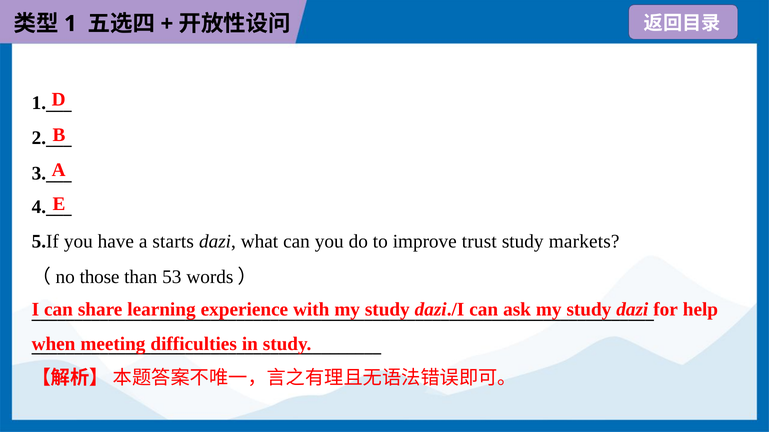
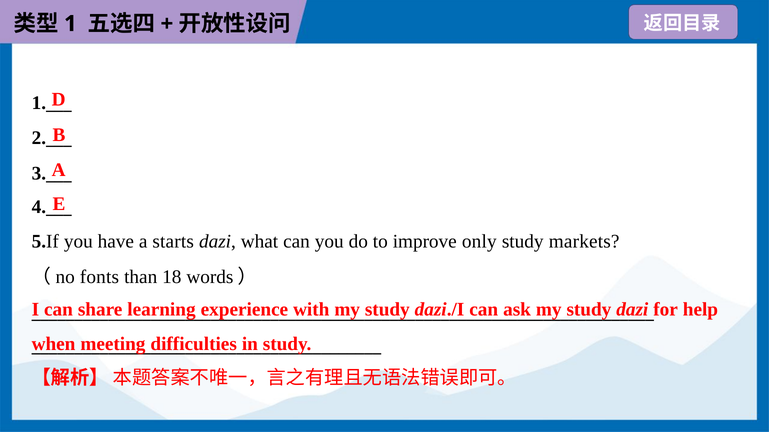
trust: trust -> only
those: those -> fonts
53: 53 -> 18
